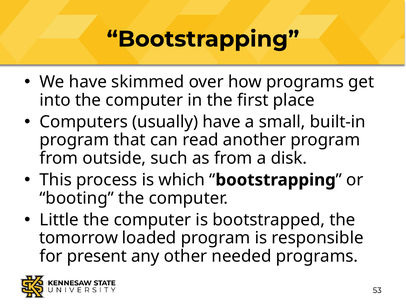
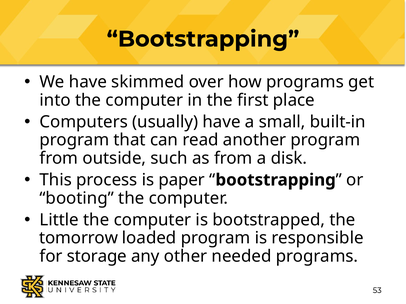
which: which -> paper
present: present -> storage
